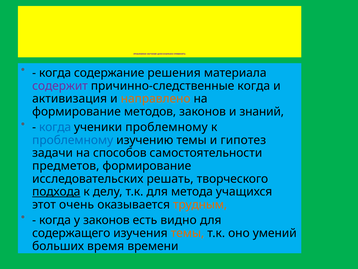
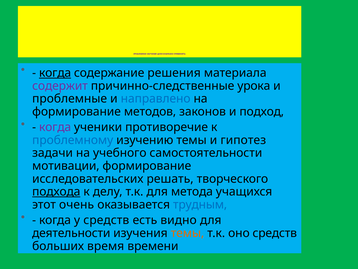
когда at (55, 73) underline: none -> present
причинно-следственные когда: когда -> урока
активизация: активизация -> проблемные
направлено colour: orange -> blue
знаний: знаний -> подход
когда at (55, 127) colour: blue -> purple
ученики проблемному: проблемному -> противоречие
способов: способов -> учебного
предметов: предметов -> мотивации
трудным colour: orange -> blue
у законов: законов -> средств
содержащего: содержащего -> деятельности
оно умений: умений -> средств
